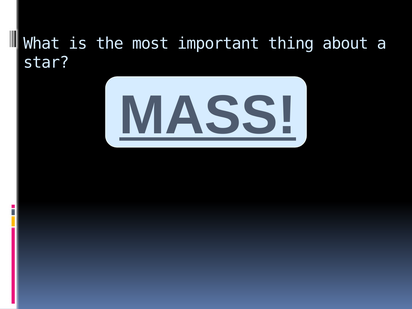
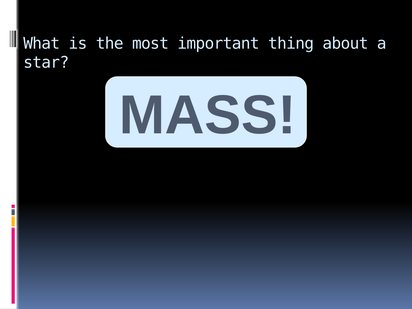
MASS underline: present -> none
